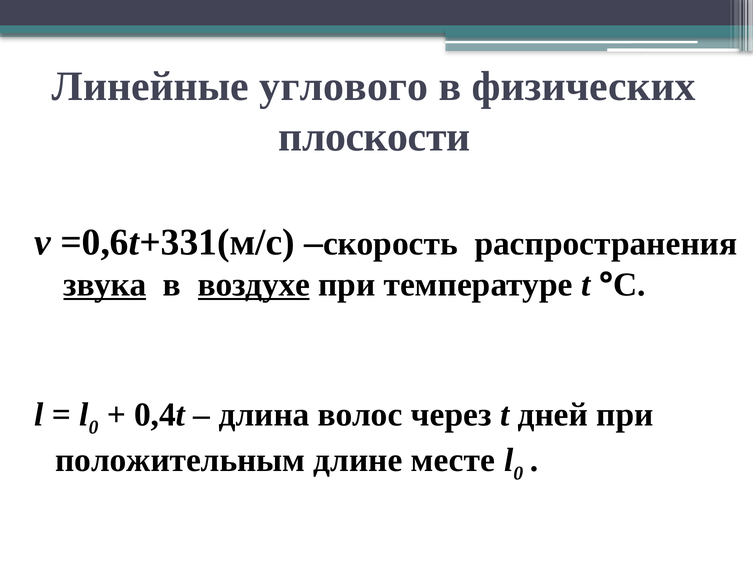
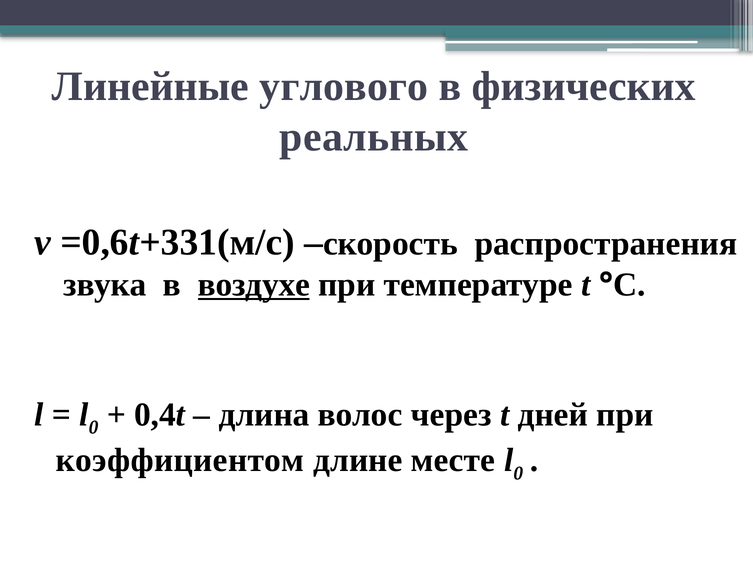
плоскости: плоскости -> реальных
звука underline: present -> none
положительным: положительным -> коэффициентом
